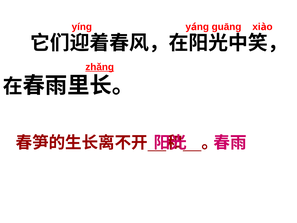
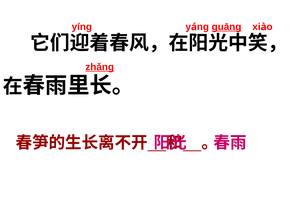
guāng underline: none -> present
